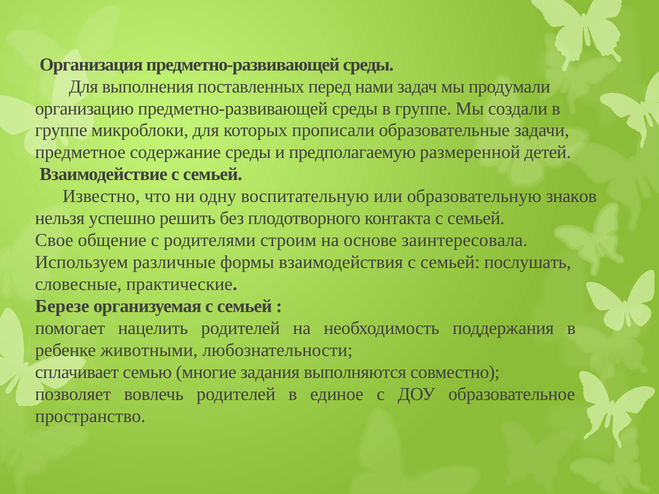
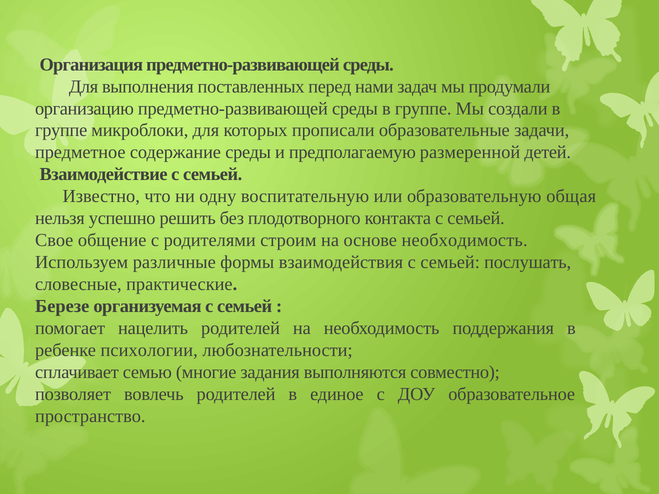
знаков: знаков -> общая
основе заинтересовала: заинтересовала -> необходимость
животными: животными -> психологии
